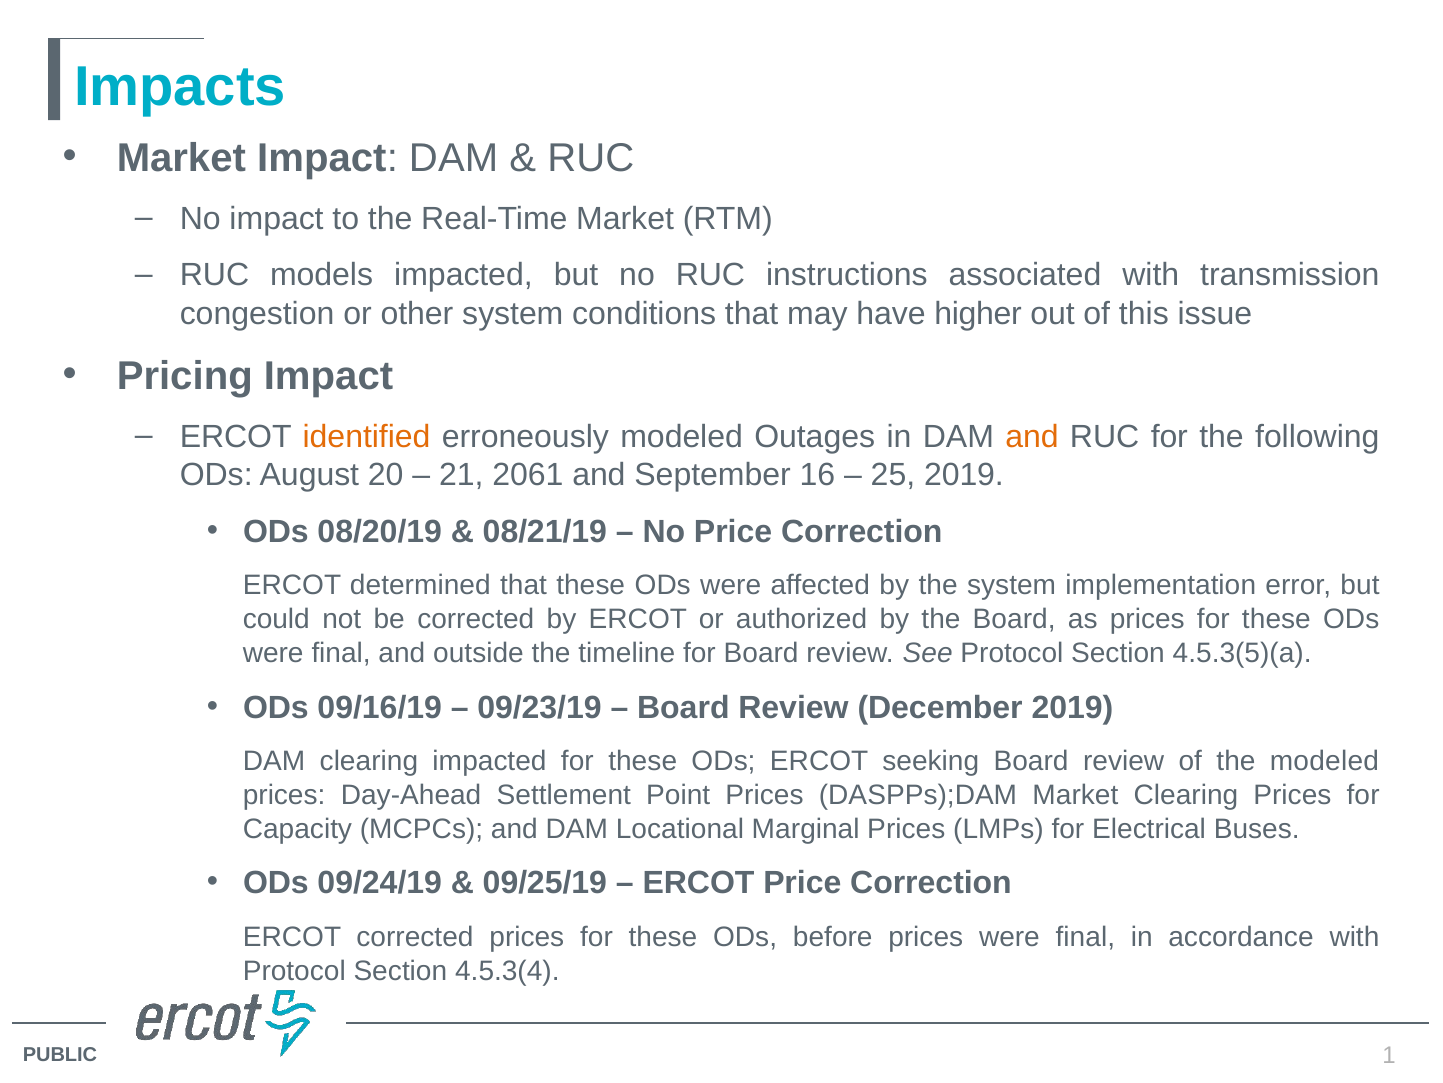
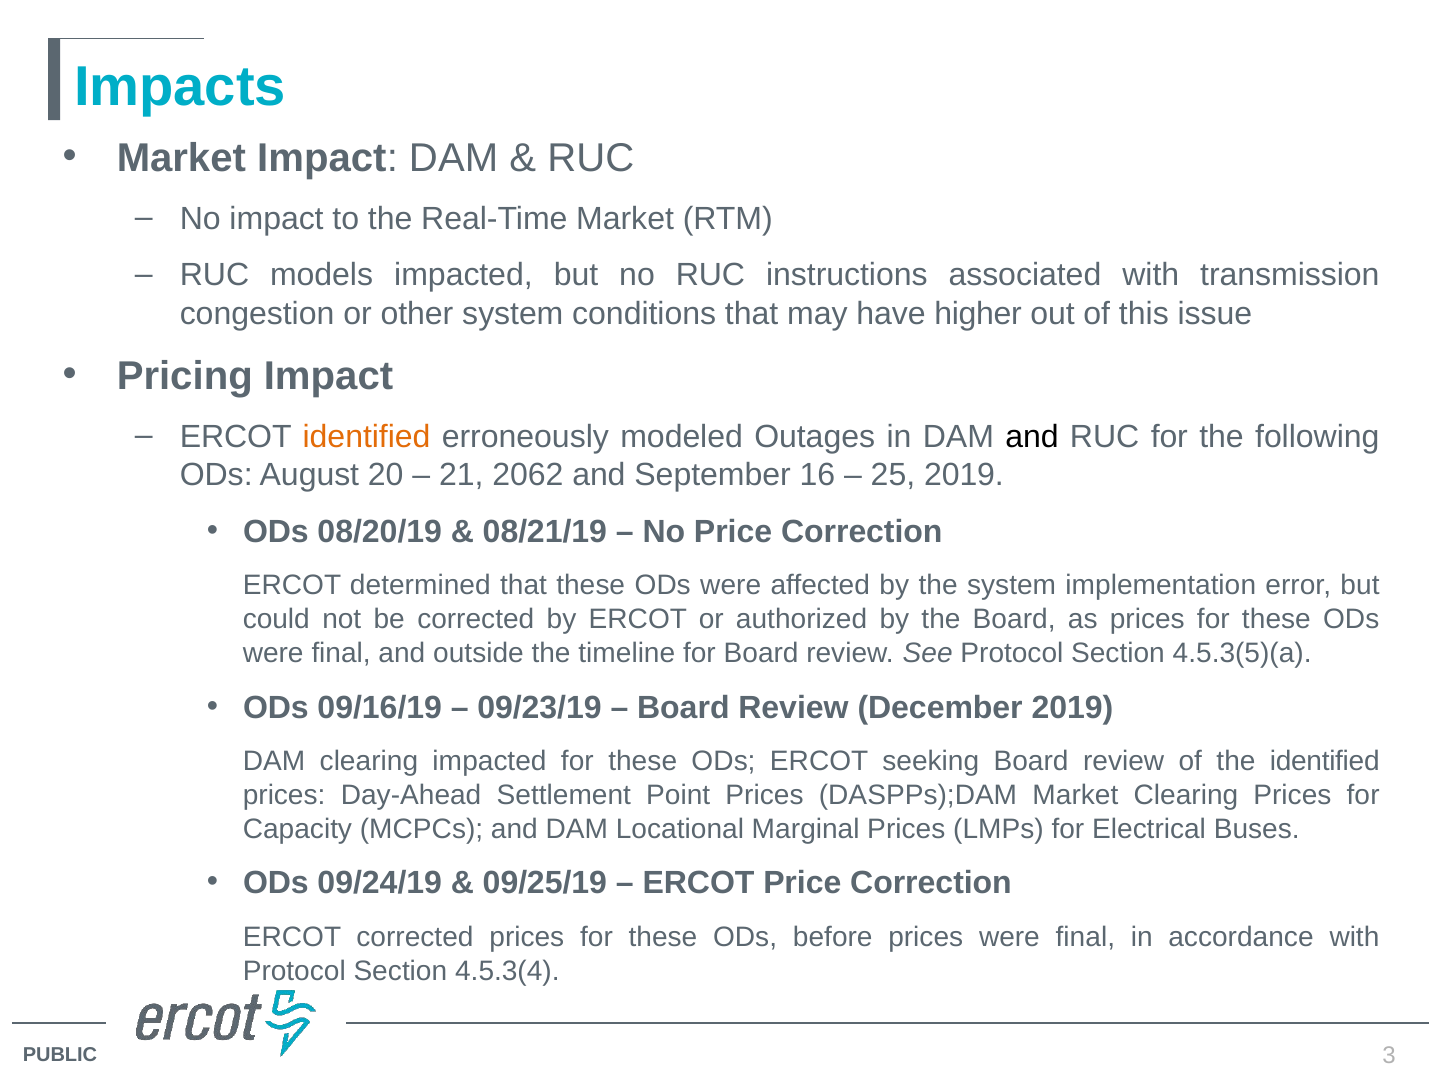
and at (1032, 436) colour: orange -> black
2061: 2061 -> 2062
the modeled: modeled -> identified
1: 1 -> 3
